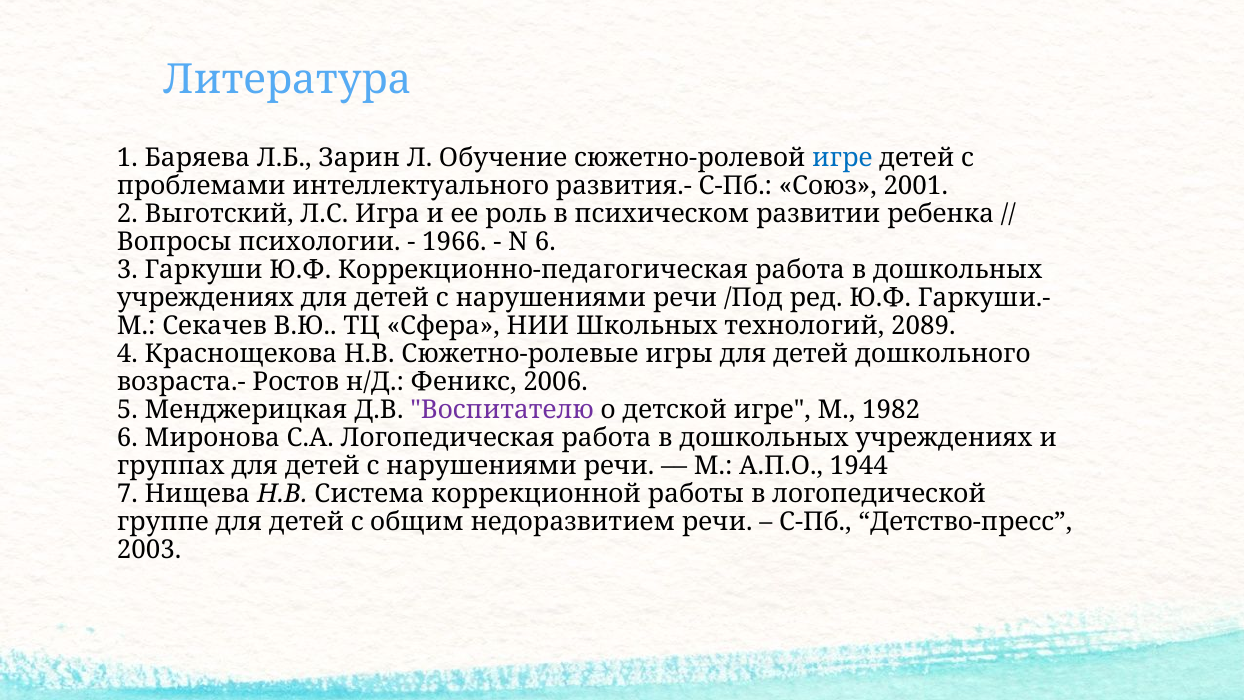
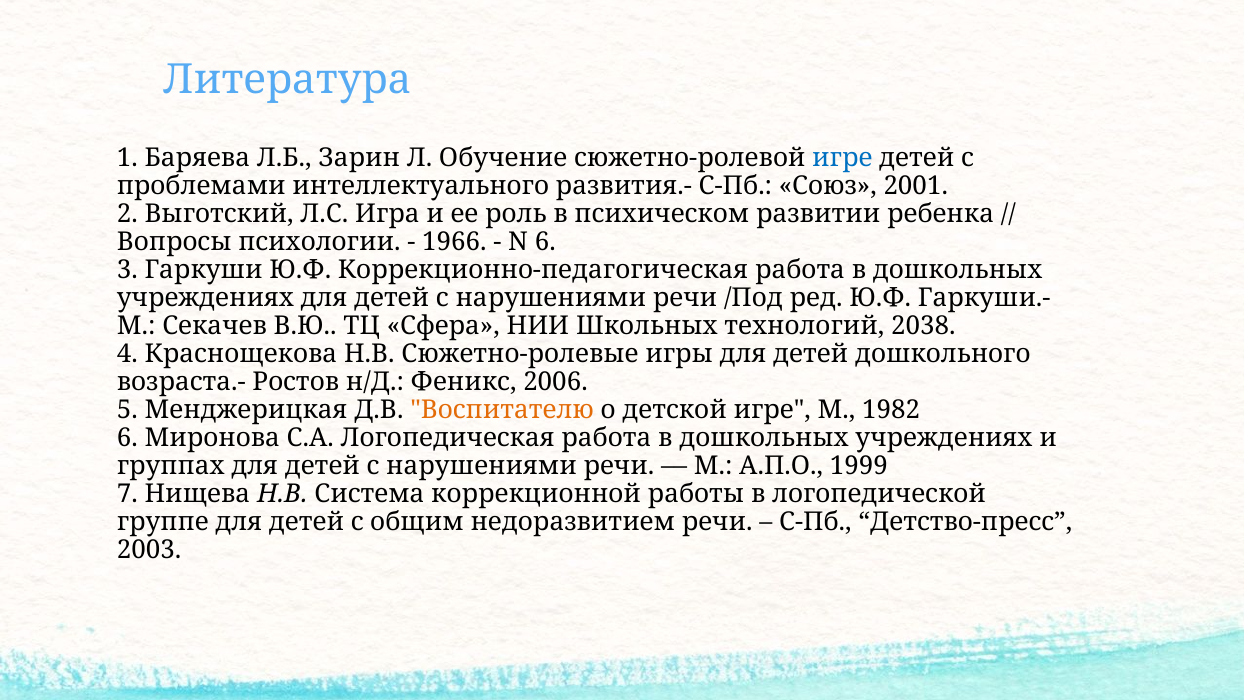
2089: 2089 -> 2038
Воспитателю colour: purple -> orange
1944: 1944 -> 1999
